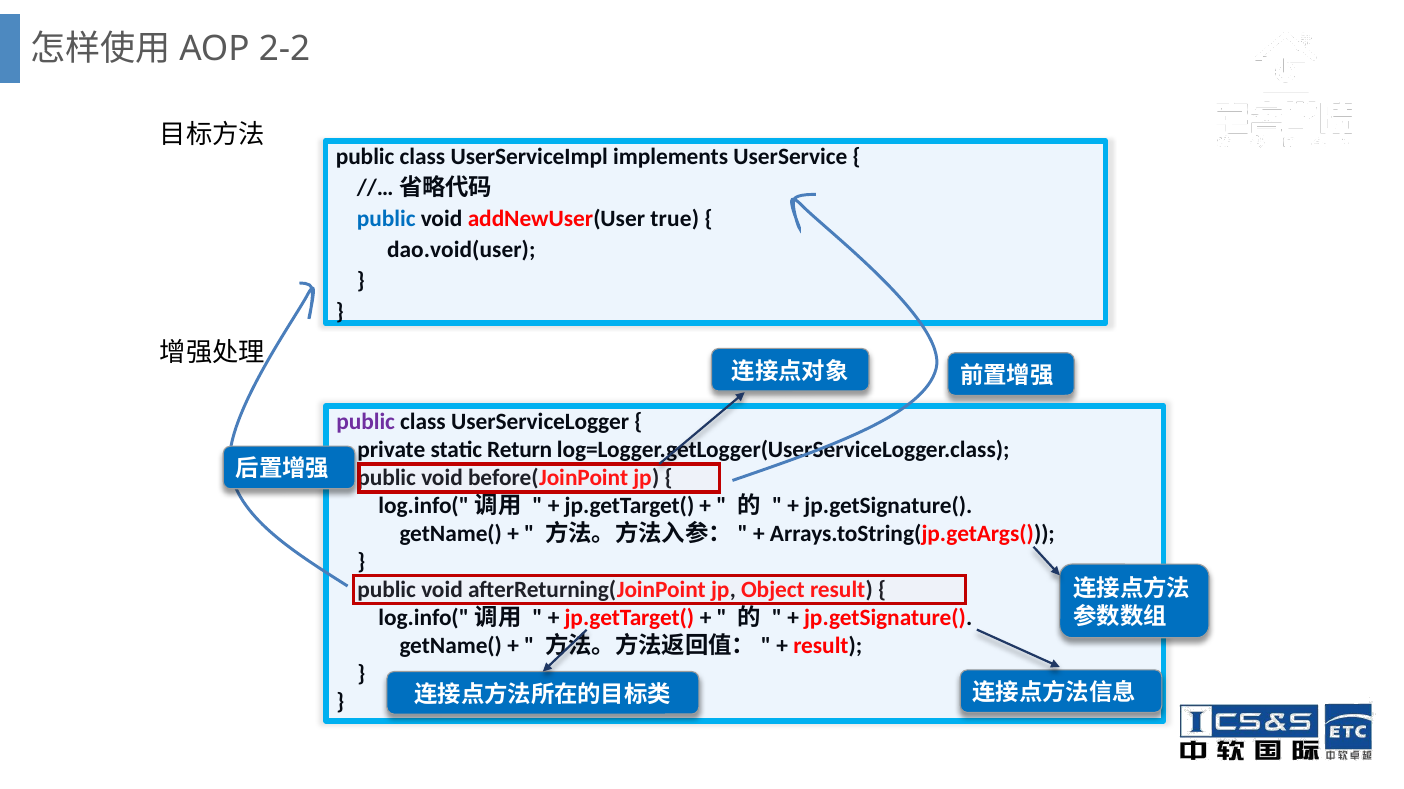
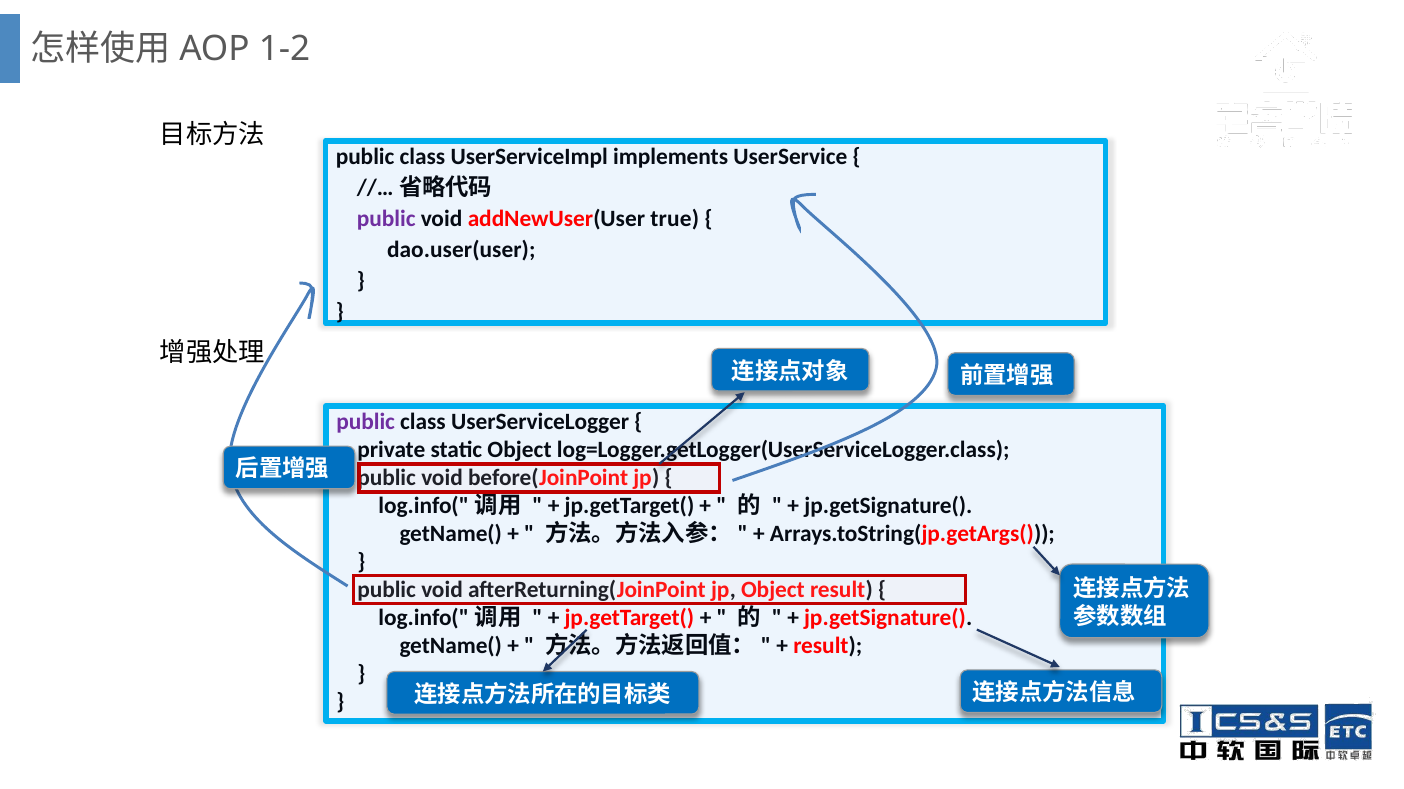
2-2: 2-2 -> 1-2
public at (386, 219) colour: blue -> purple
dao.void(user: dao.void(user -> dao.user(user
static Return: Return -> Object
